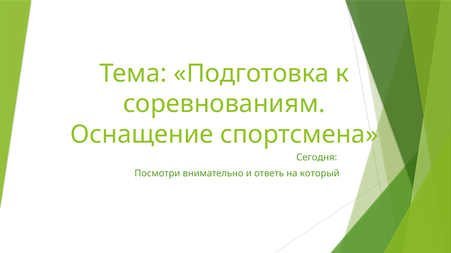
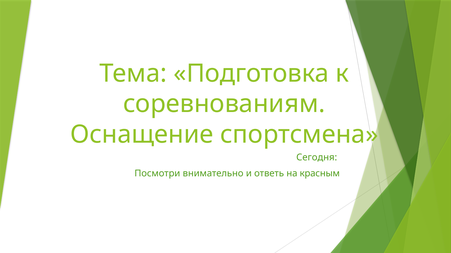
который: который -> красным
